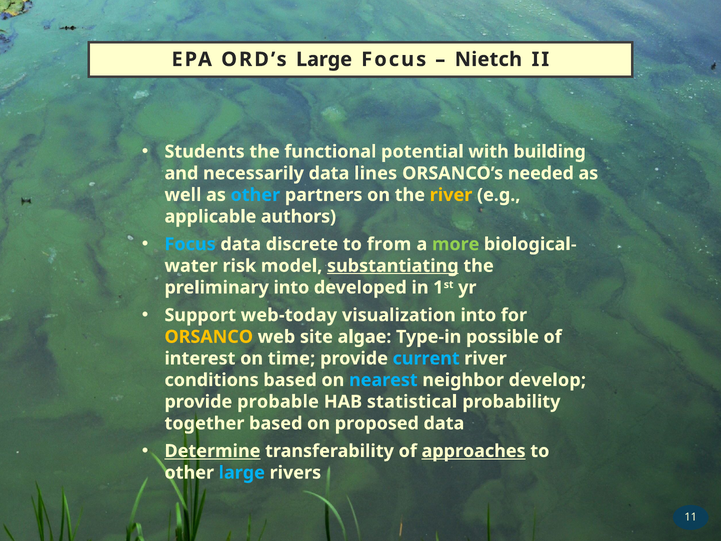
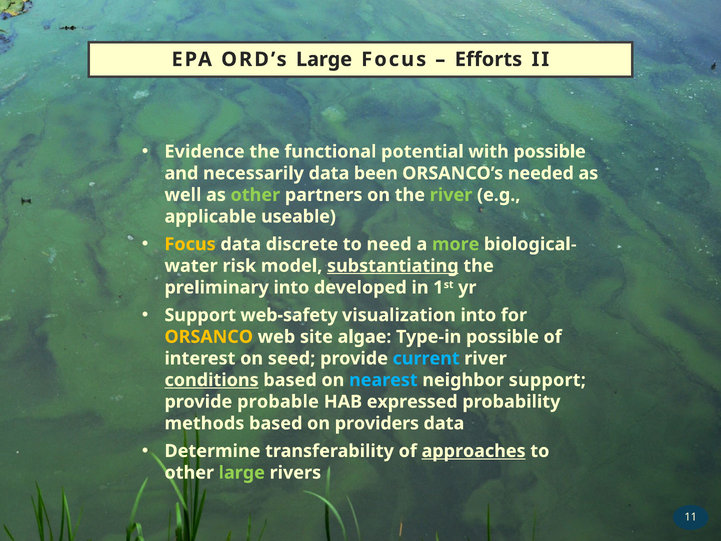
Nietch: Nietch -> Efforts
Students: Students -> Evidence
with building: building -> possible
lines: lines -> been
other at (255, 195) colour: light blue -> light green
river at (451, 195) colour: yellow -> light green
authors: authors -> useable
Focus at (190, 244) colour: light blue -> yellow
from: from -> need
web-today: web-today -> web-safety
time: time -> seed
conditions underline: none -> present
neighbor develop: develop -> support
statistical: statistical -> expressed
together: together -> methods
proposed: proposed -> providers
Determine underline: present -> none
large at (242, 472) colour: light blue -> light green
